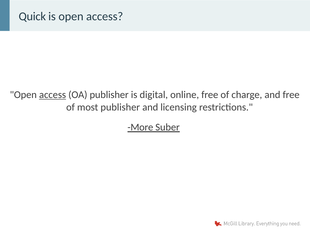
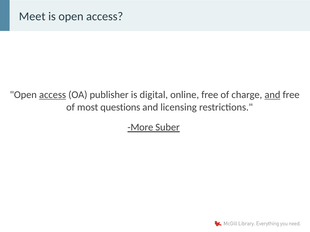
Quick: Quick -> Meet
and at (272, 95) underline: none -> present
most publisher: publisher -> questions
